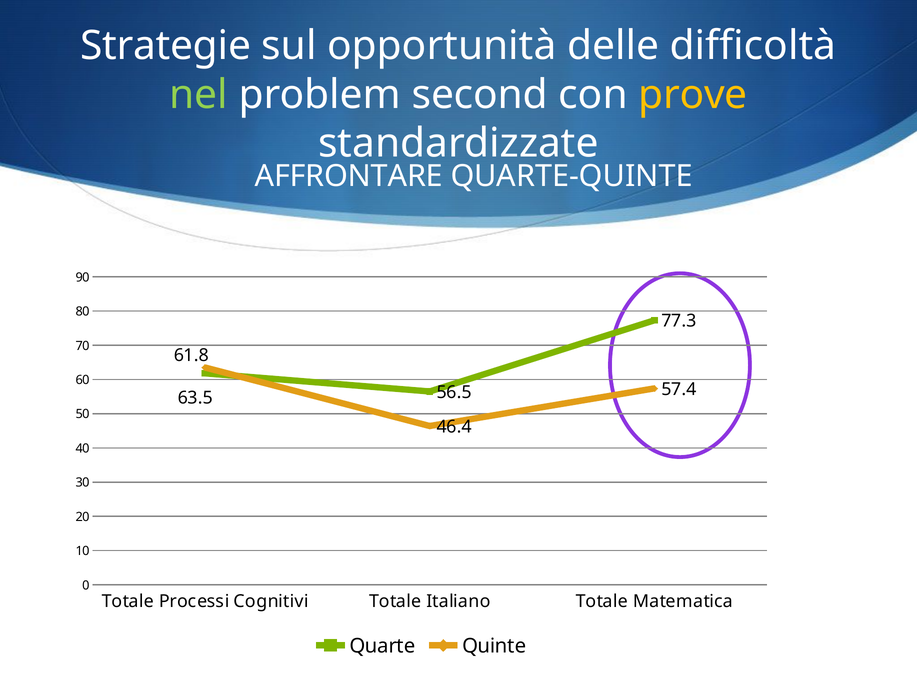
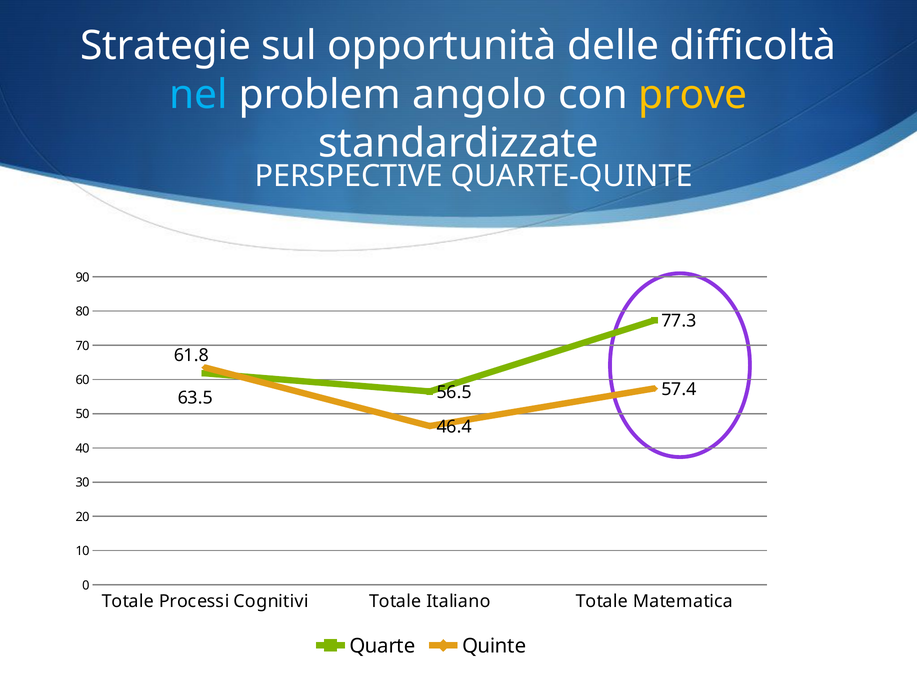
nel colour: light green -> light blue
second: second -> angolo
AFFRONTARE: AFFRONTARE -> PERSPECTIVE
